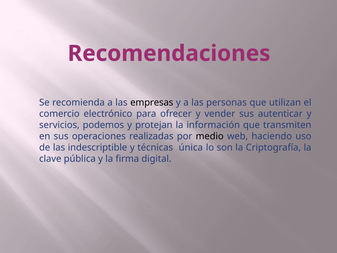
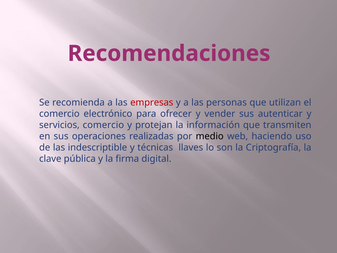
empresas colour: black -> red
servicios podemos: podemos -> comercio
única: única -> llaves
